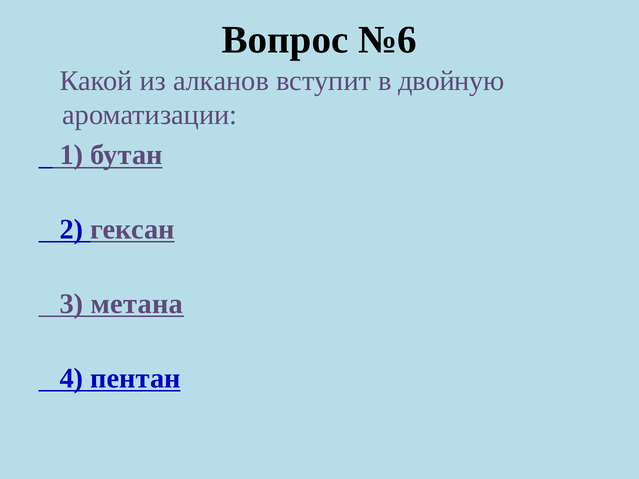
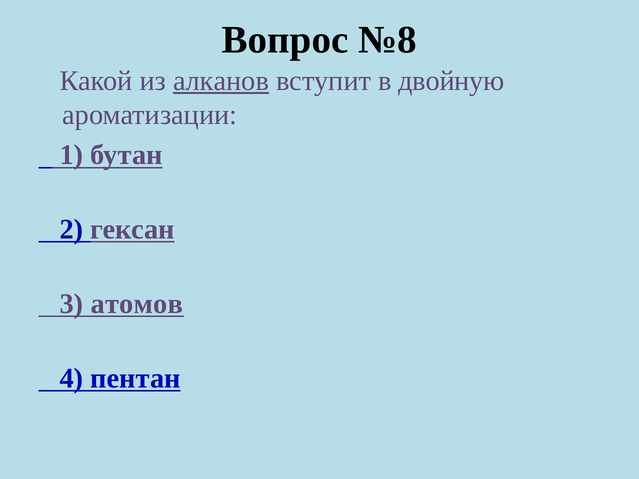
№6: №6 -> №8
алканов underline: none -> present
метана: метана -> атомов
